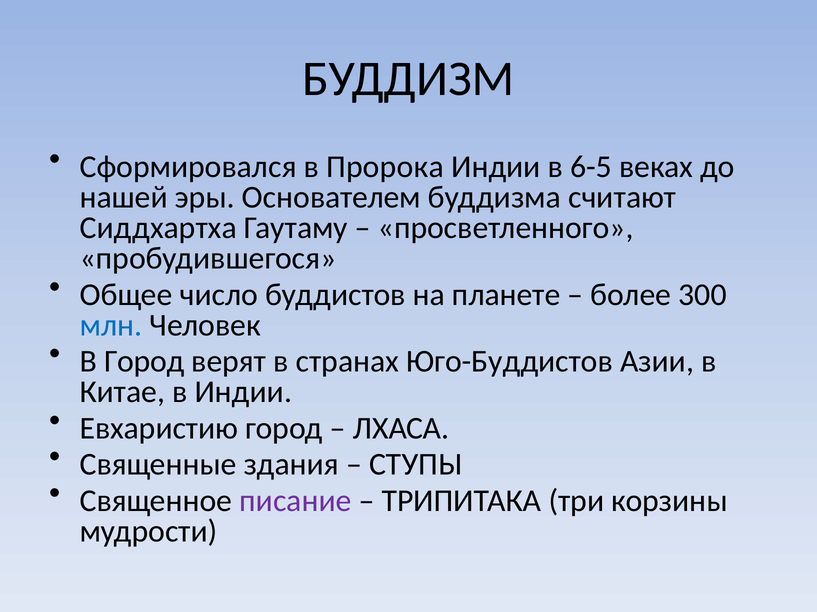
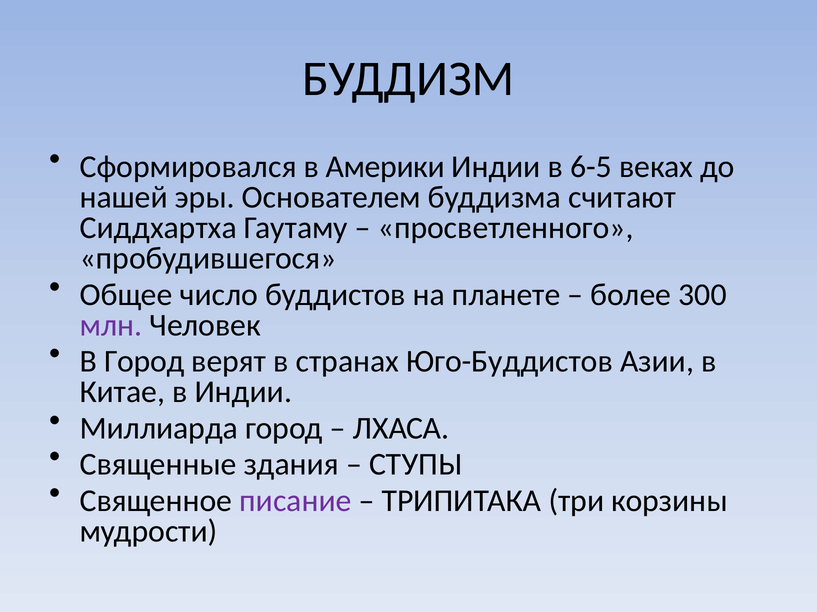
Пророка: Пророка -> Америки
млн colour: blue -> purple
Евхаристию: Евхаристию -> Миллиарда
